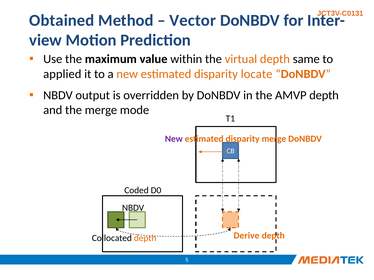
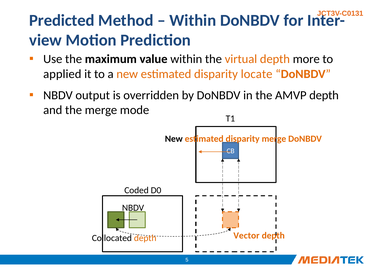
Obtained: Obtained -> Predicted
Vector at (193, 20): Vector -> Within
same: same -> more
New at (174, 139) colour: purple -> black
Derive: Derive -> Vector
